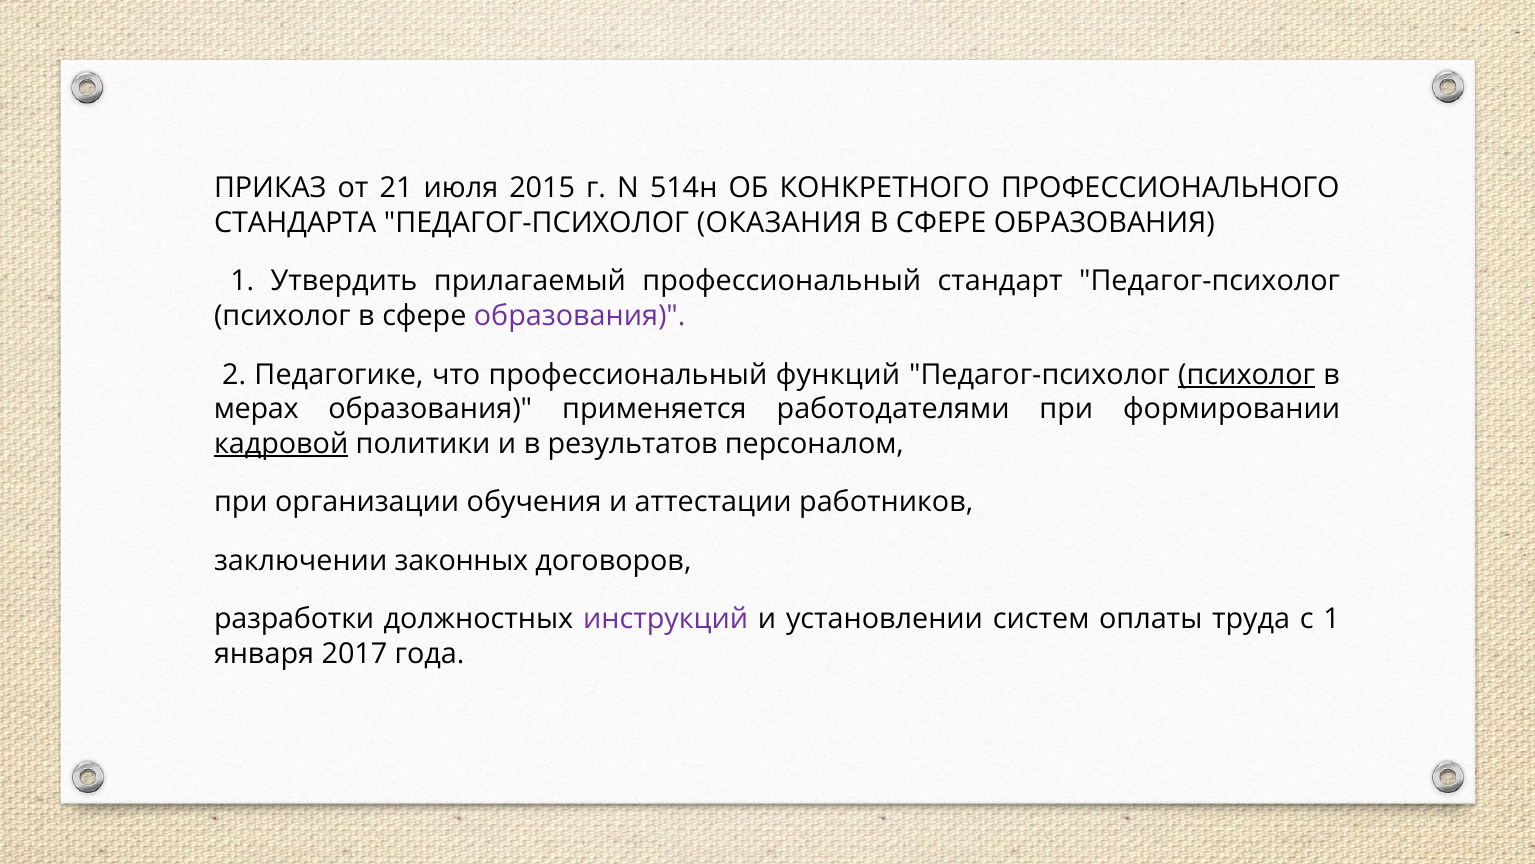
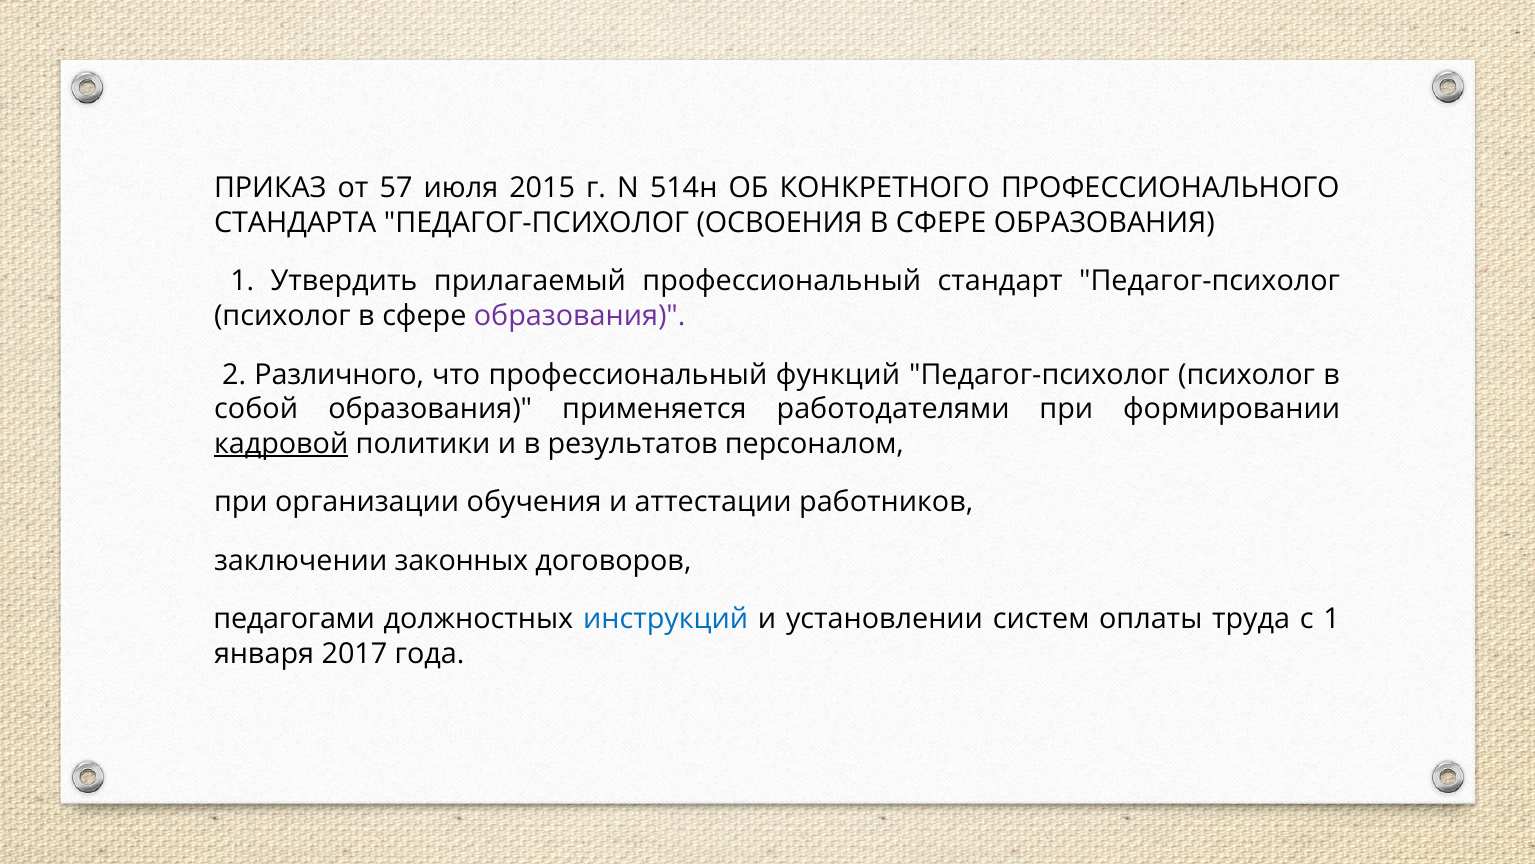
21: 21 -> 57
ОКАЗАНИЯ: ОКАЗАНИЯ -> ОСВОЕНИЯ
Педагогике: Педагогике -> Различного
психолог at (1247, 374) underline: present -> none
мерах: мерах -> собой
разработки: разработки -> педагогами
инструкций colour: purple -> blue
